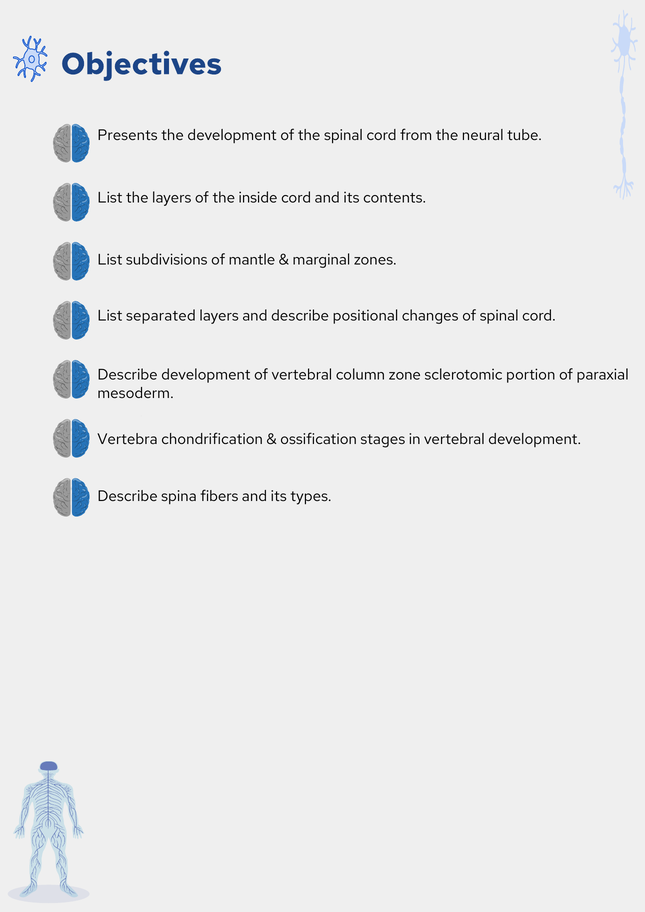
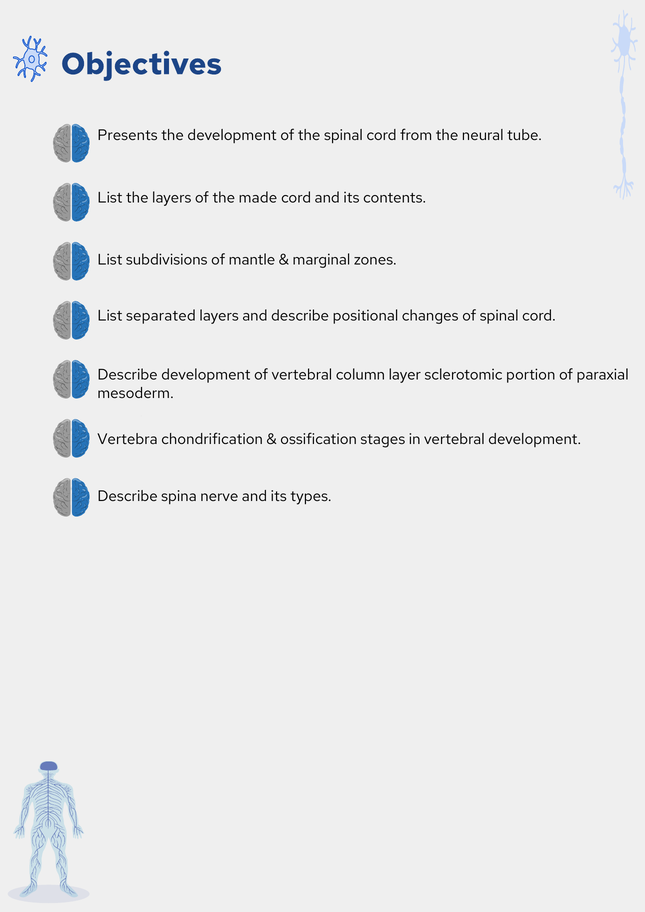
inside: inside -> made
zone: zone -> layer
ﬁbers: ﬁbers -> nerve
